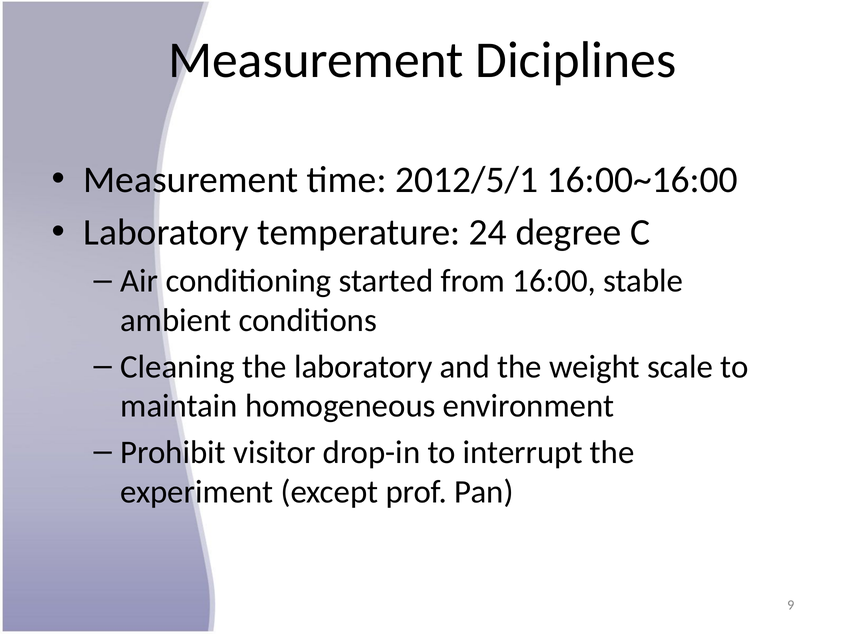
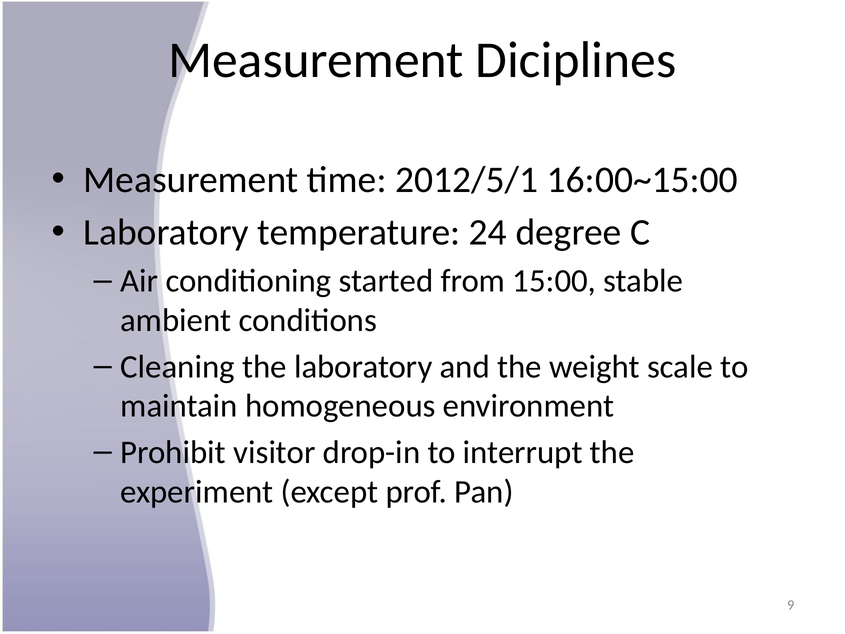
16:00~16:00: 16:00~16:00 -> 16:00~15:00
16:00: 16:00 -> 15:00
